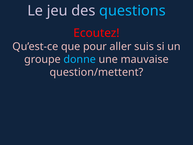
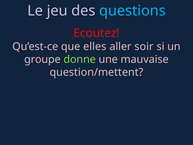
pour: pour -> elles
suis: suis -> soir
donne colour: light blue -> light green
